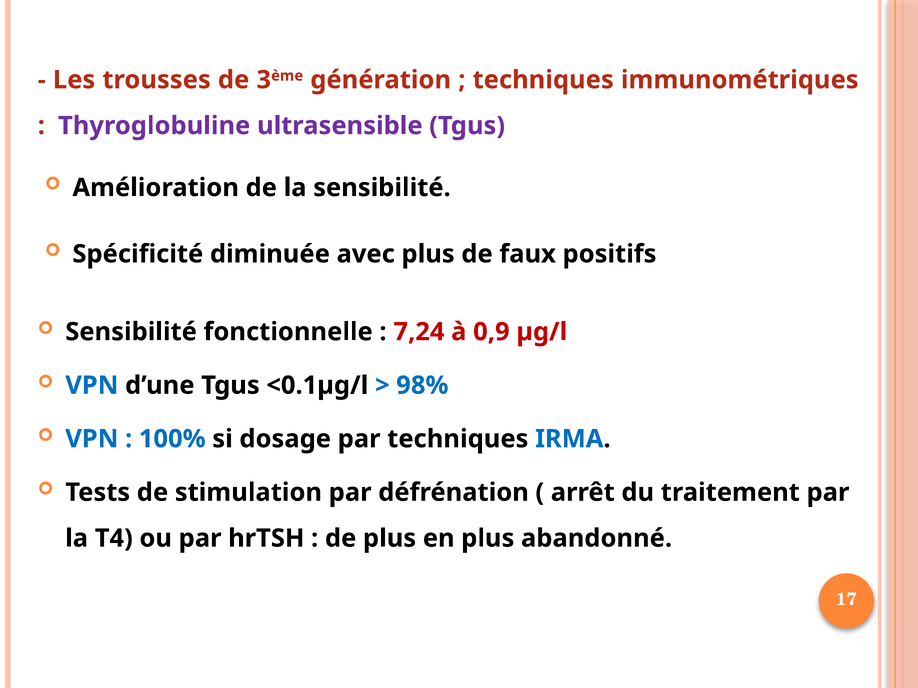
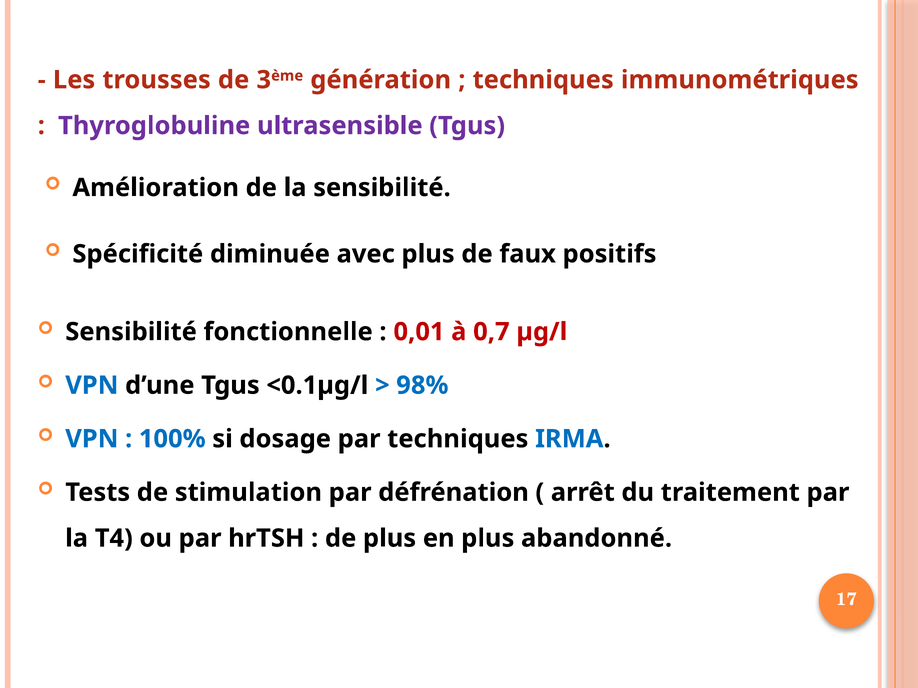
7,24: 7,24 -> 0,01
0,9: 0,9 -> 0,7
